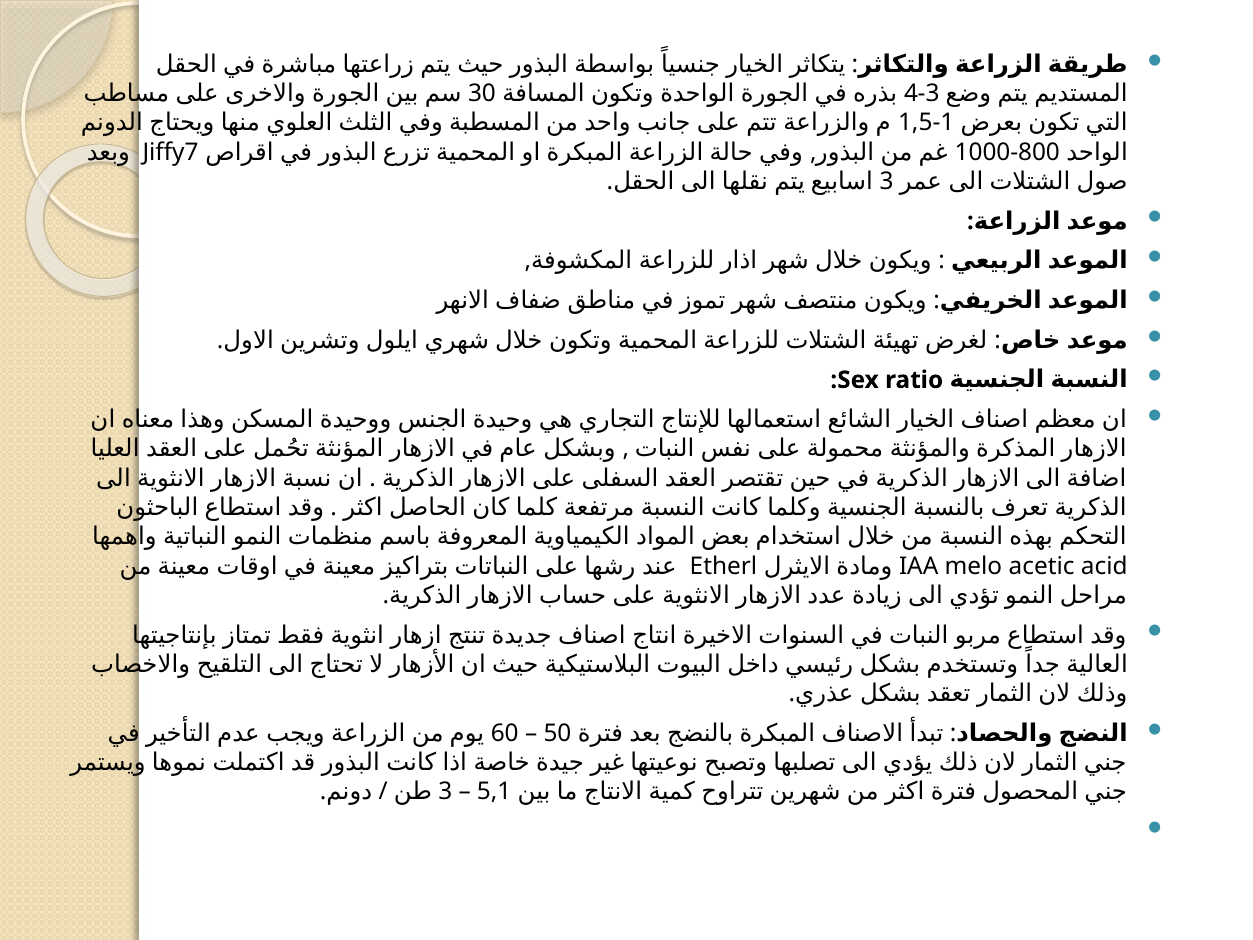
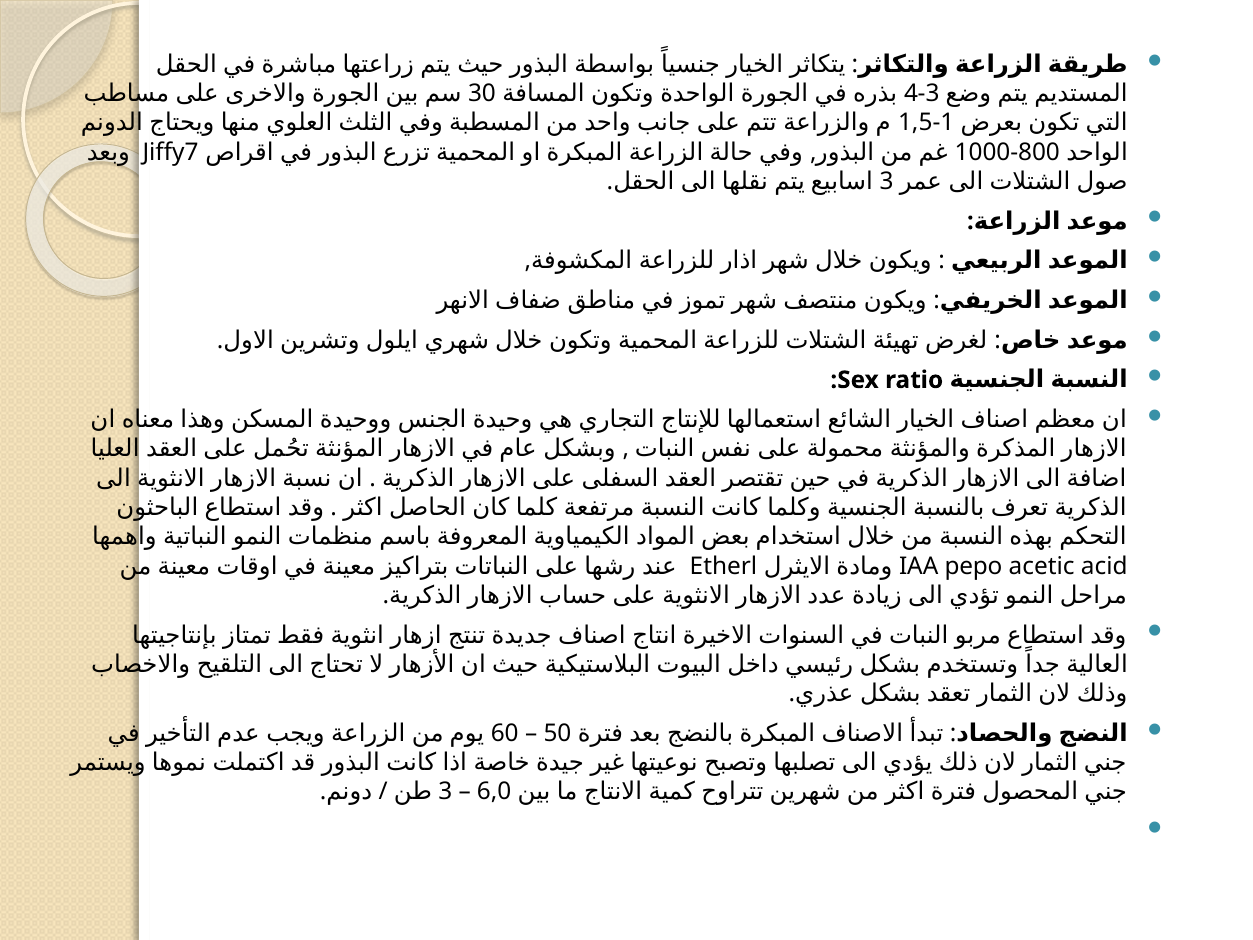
melo: melo -> pepo
5,1: 5,1 -> 6,0
